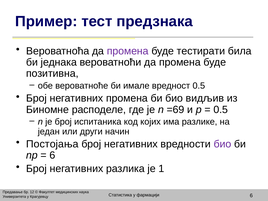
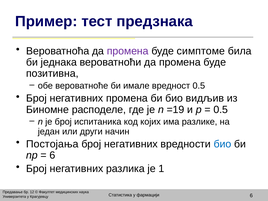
тестирати: тестирати -> симптоме
=69: =69 -> =19
био at (222, 144) colour: purple -> blue
